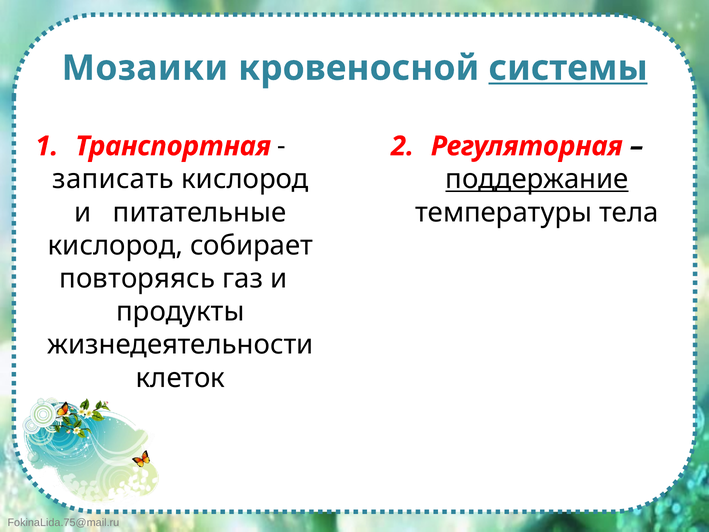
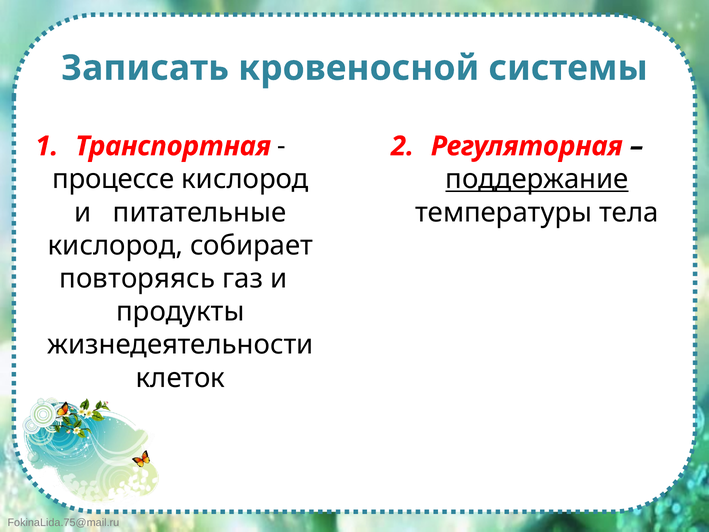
Мозаики: Мозаики -> Записать
системы underline: present -> none
записать: записать -> процессе
